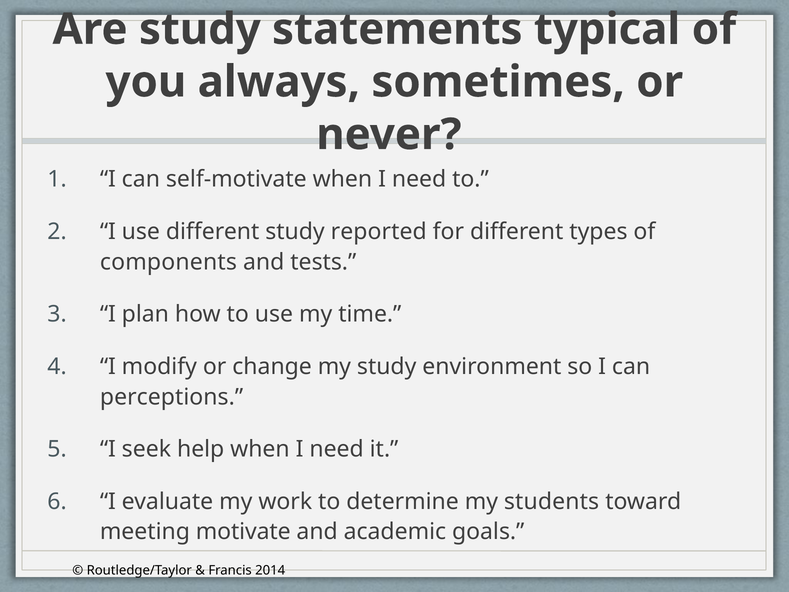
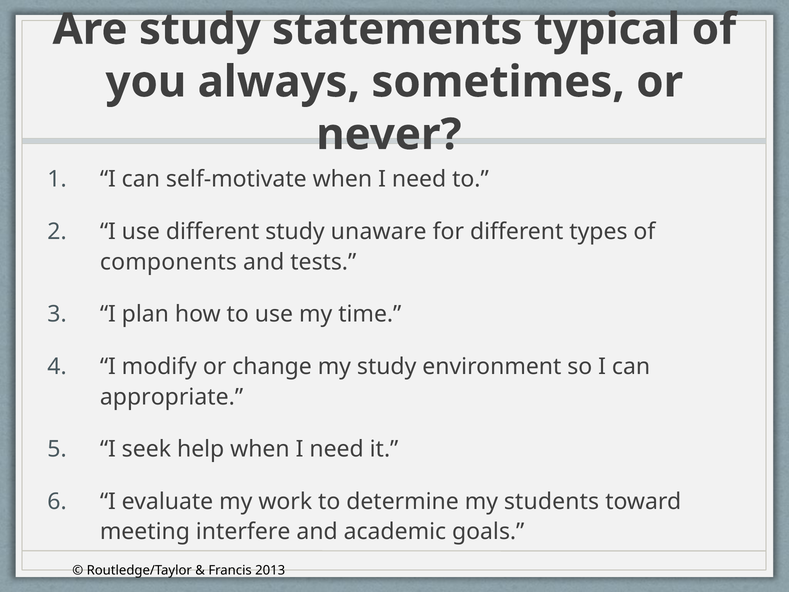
reported: reported -> unaware
perceptions: perceptions -> appropriate
motivate: motivate -> interfere
2014: 2014 -> 2013
